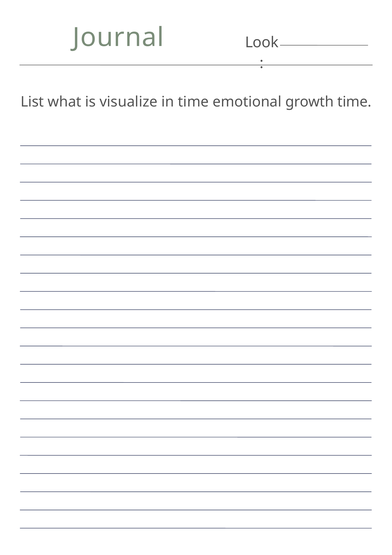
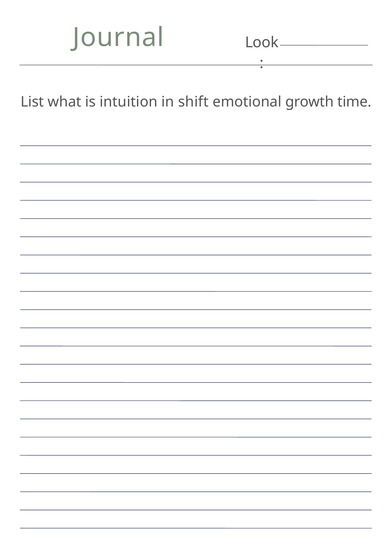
visualize: visualize -> intuition
in time: time -> shift
